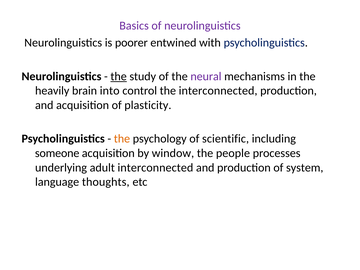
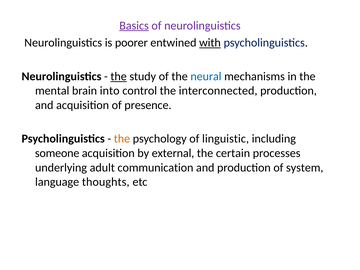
Basics underline: none -> present
with underline: none -> present
neural colour: purple -> blue
heavily: heavily -> mental
plasticity: plasticity -> presence
scientific: scientific -> linguistic
window: window -> external
people: people -> certain
adult interconnected: interconnected -> communication
